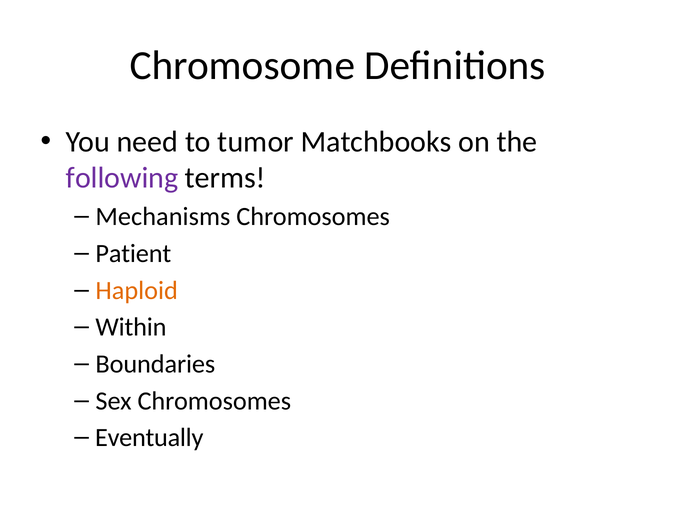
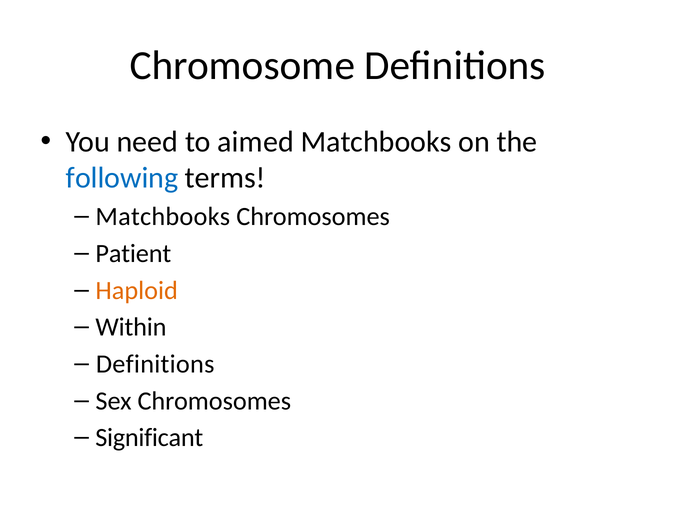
tumor: tumor -> aimed
following colour: purple -> blue
Mechanisms at (163, 217): Mechanisms -> Matchbooks
Boundaries at (155, 364): Boundaries -> Definitions
Eventually: Eventually -> Significant
